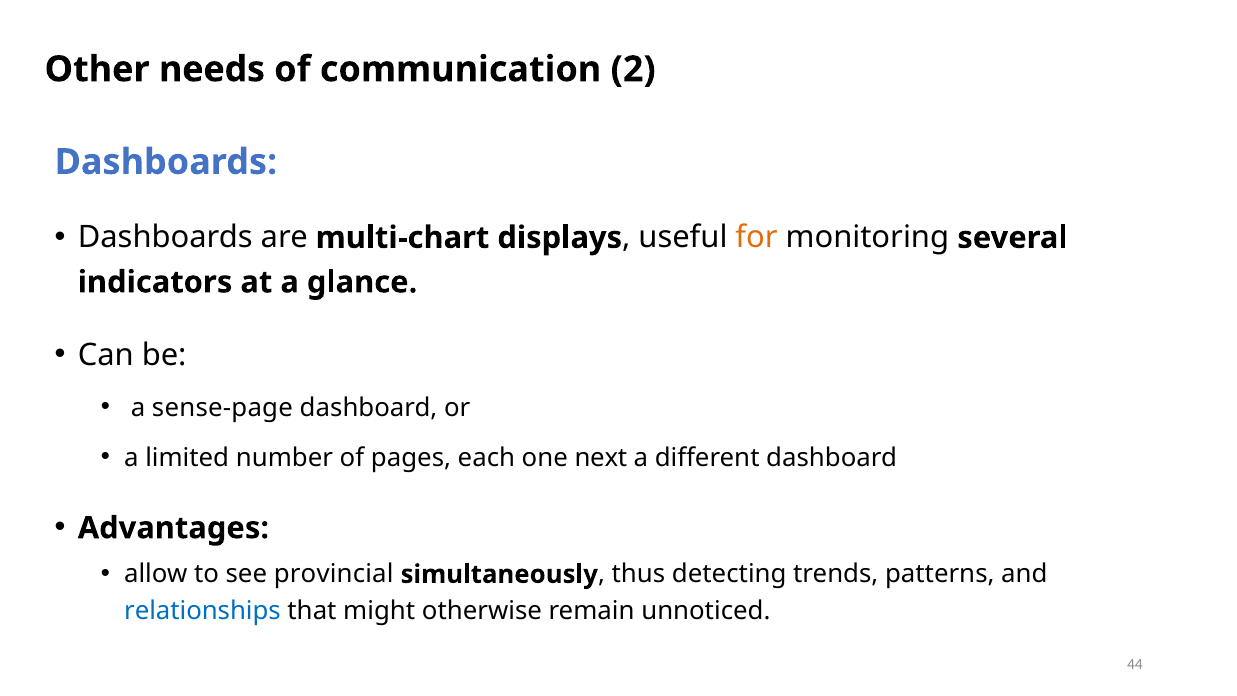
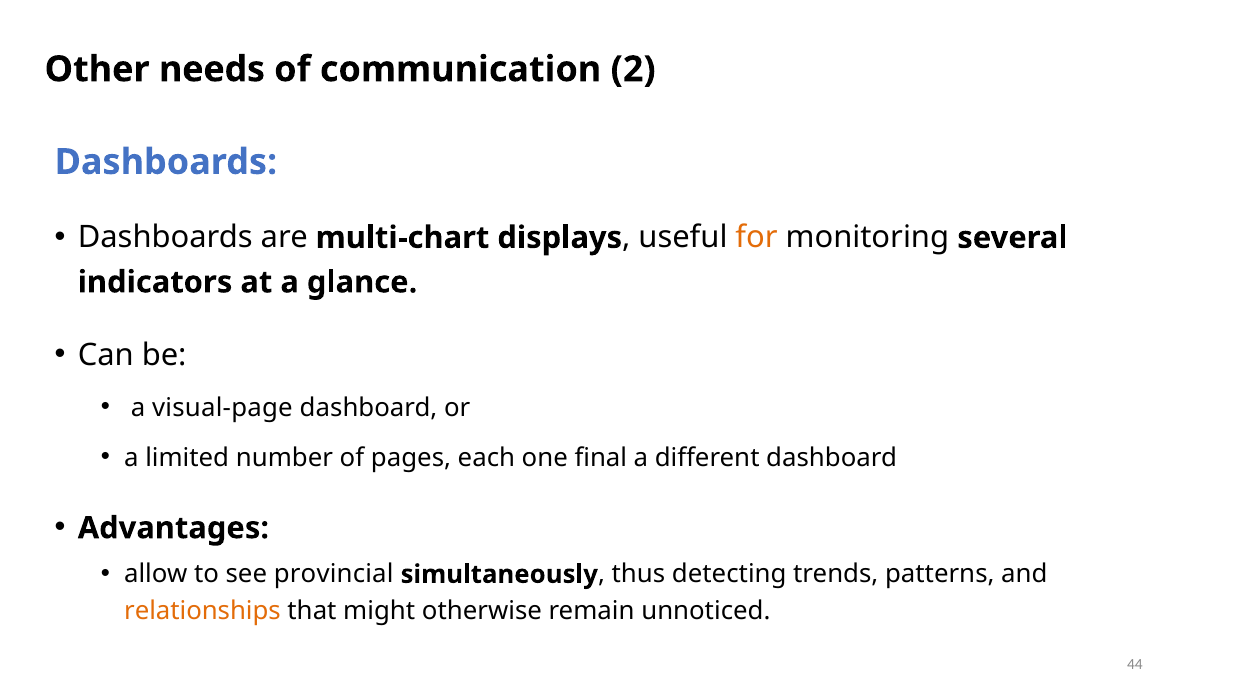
sense-page: sense-page -> visual-page
next: next -> final
relationships colour: blue -> orange
